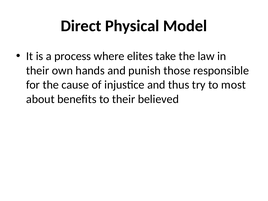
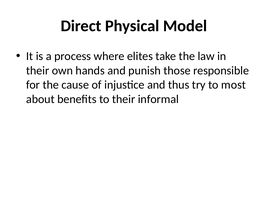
believed: believed -> informal
